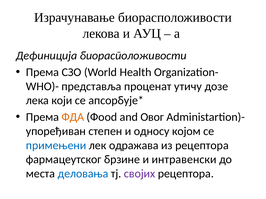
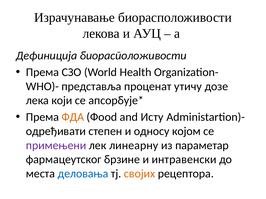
Овог: Овог -> Исту
упоређиван: упоређиван -> одређивати
примењени colour: blue -> purple
одражава: одражава -> линеарну
из рецептора: рецептора -> параметар
својих colour: purple -> orange
